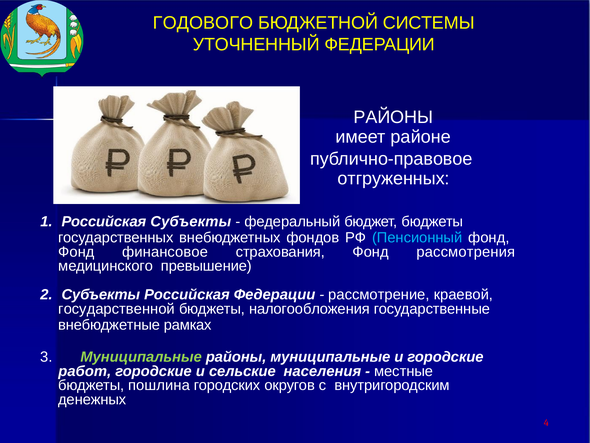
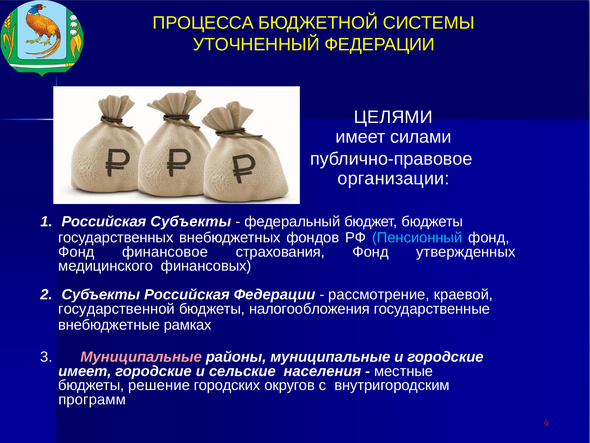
ГОДОВОГО: ГОДОВОГО -> ПРОЦЕССА
РАЙОНЫ at (393, 117): РАЙОНЫ -> ЦЕЛЯМИ
районе: районе -> силами
отгруженных: отгруженных -> организации
рассмотрения: рассмотрения -> утвержденных
превышение: превышение -> финансовых
Муниципальные at (141, 357) colour: light green -> pink
работ at (85, 371): работ -> имеет
пошлина: пошлина -> решение
денежных: денежных -> программ
